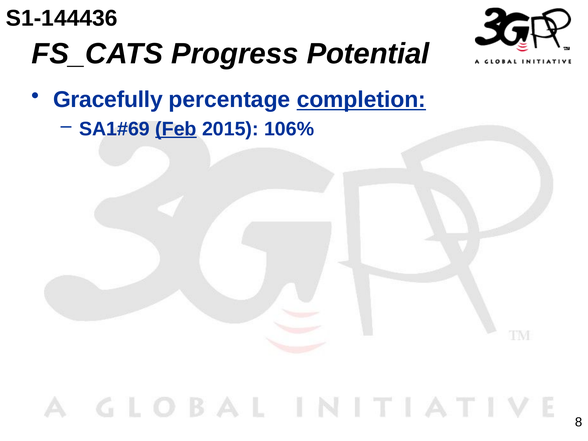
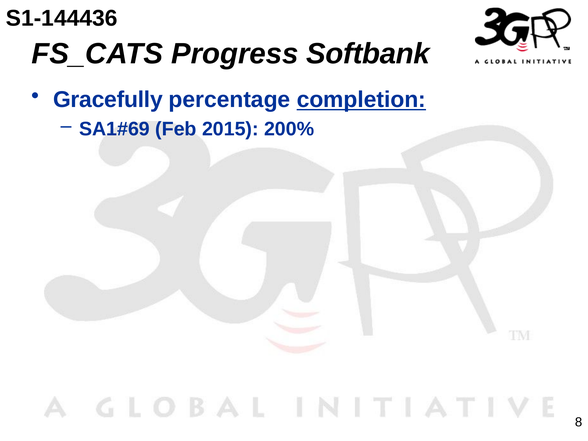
Potential: Potential -> Softbank
Feb underline: present -> none
106%: 106% -> 200%
